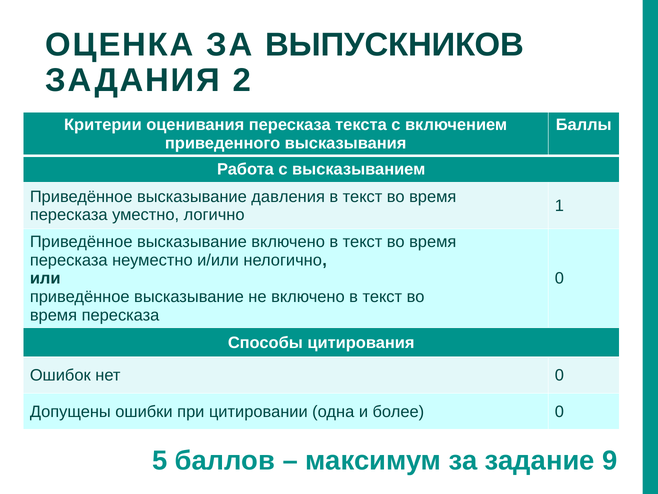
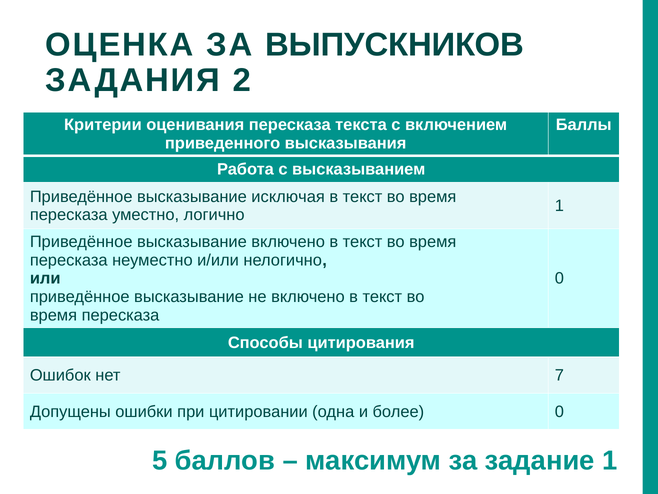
давления: давления -> исключая
нет 0: 0 -> 7
задание 9: 9 -> 1
